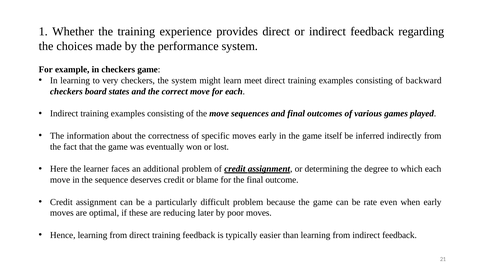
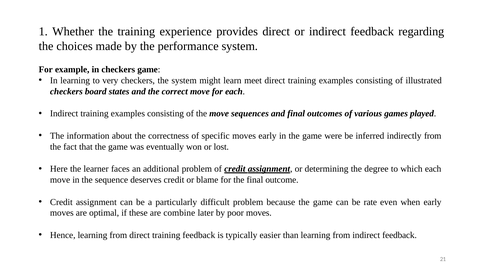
backward: backward -> illustrated
itself: itself -> were
reducing: reducing -> combine
